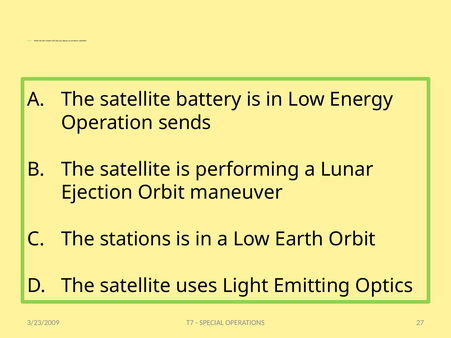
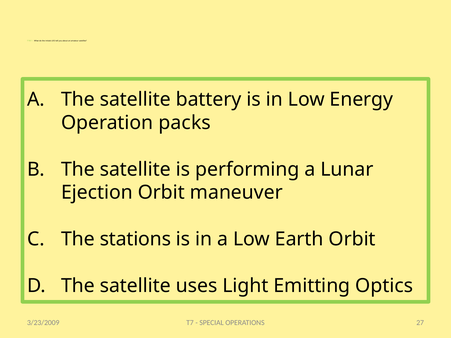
sends: sends -> packs
